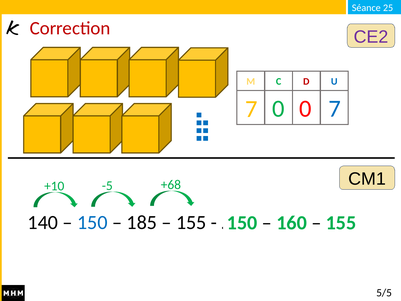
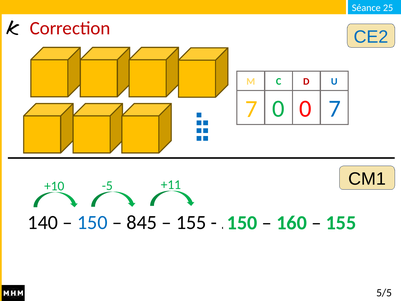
CE2 colour: purple -> blue
+68: +68 -> +11
185: 185 -> 845
